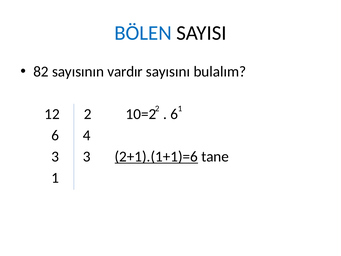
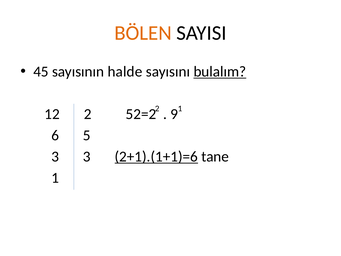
BÖLEN colour: blue -> orange
82: 82 -> 45
vardır: vardır -> halde
bulalım underline: none -> present
10=2: 10=2 -> 52=2
6 at (174, 114): 6 -> 9
4: 4 -> 5
